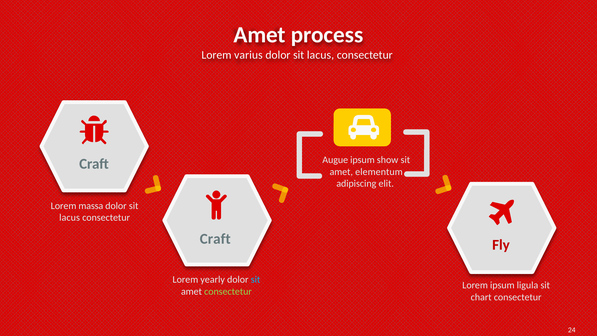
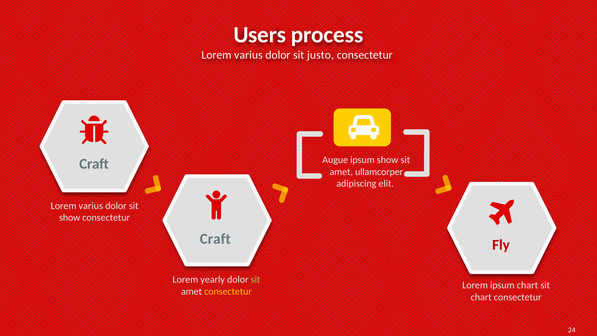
Amet at (260, 35): Amet -> Users
lacus at (320, 55): lacus -> justo
elementum: elementum -> ullamcorper
massa at (91, 206): massa -> varius
lacus at (70, 218): lacus -> show
sit at (256, 279) colour: light blue -> light green
ipsum ligula: ligula -> chart
consectetur at (228, 291) colour: light green -> yellow
